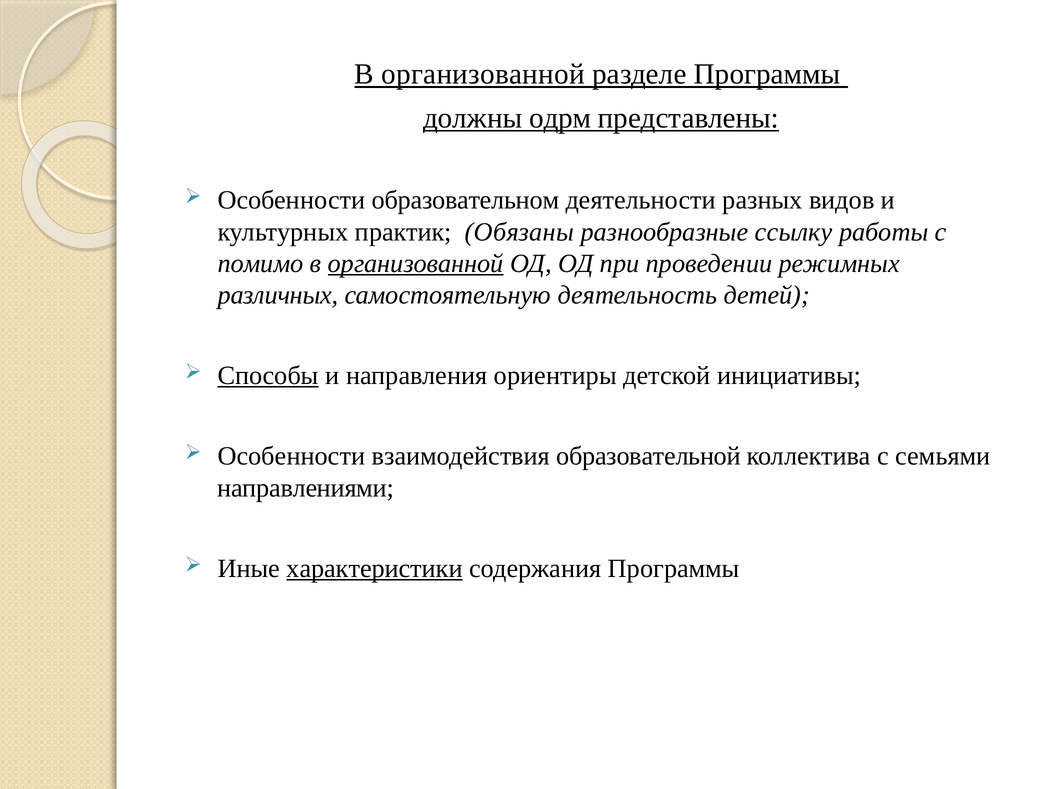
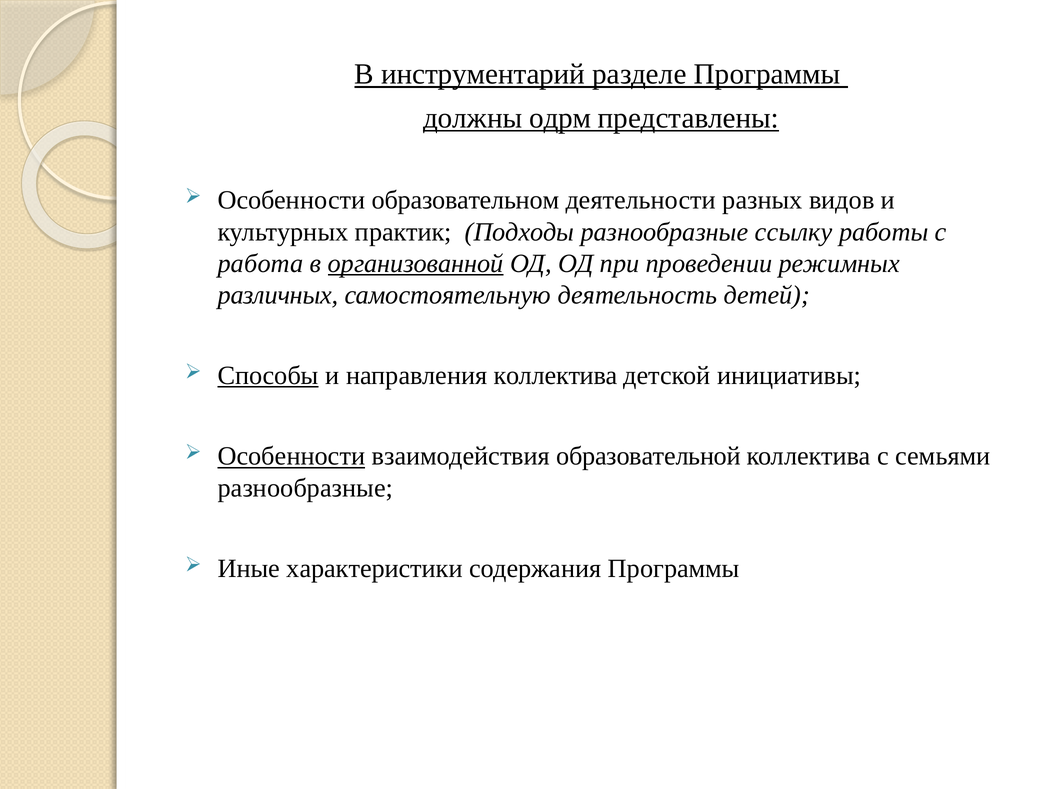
организованной at (483, 74): организованной -> инструментарий
Обязаны: Обязаны -> Подходы
помимо: помимо -> работа
направления ориентиры: ориентиры -> коллектива
Особенности at (291, 456) underline: none -> present
направлениями at (306, 488): направлениями -> разнообразные
характеристики underline: present -> none
